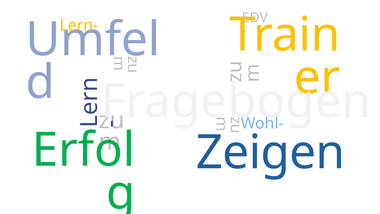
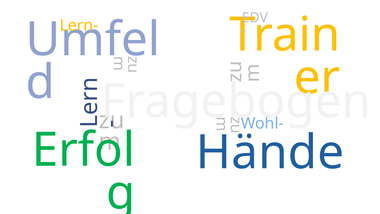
Zeigen: Zeigen -> Hände
